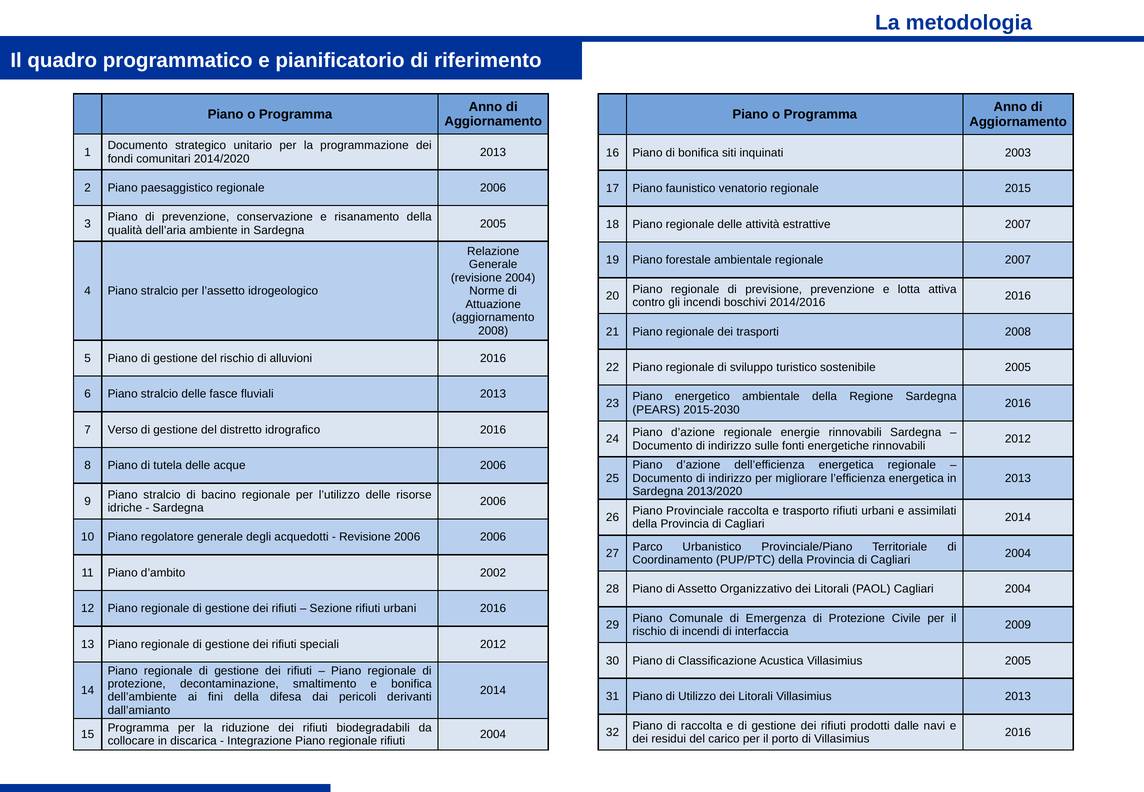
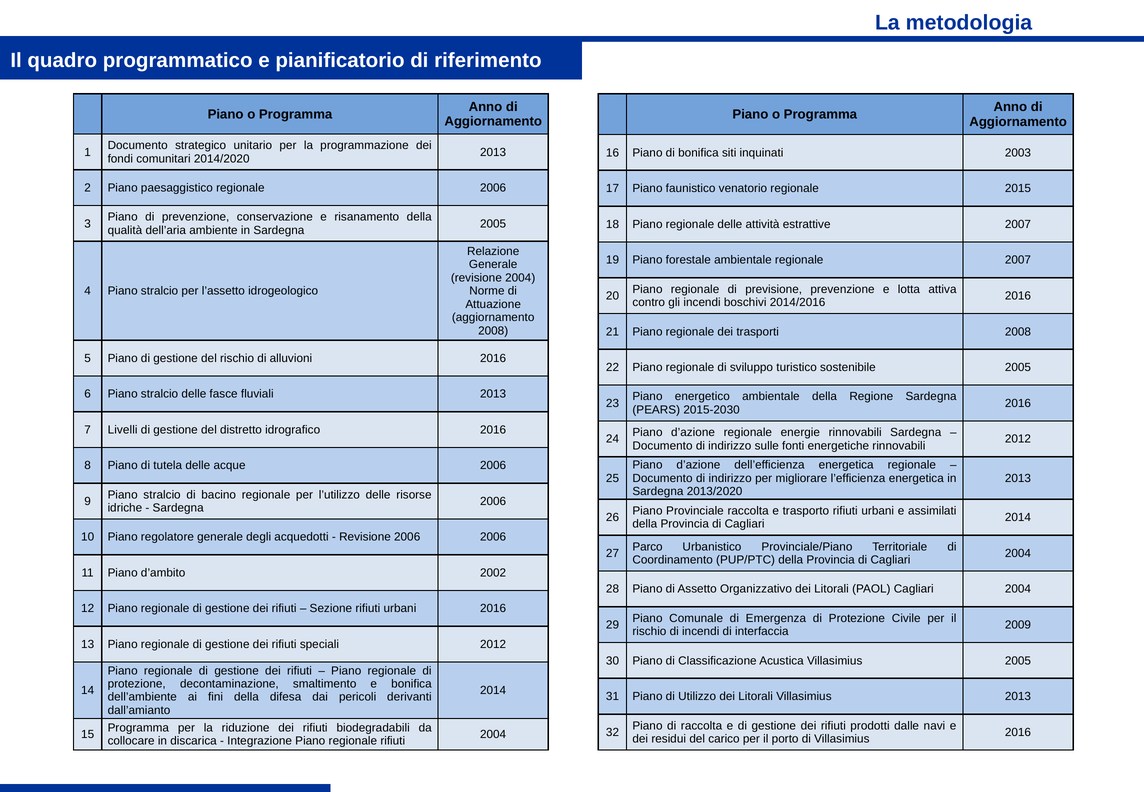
Verso: Verso -> Livelli
